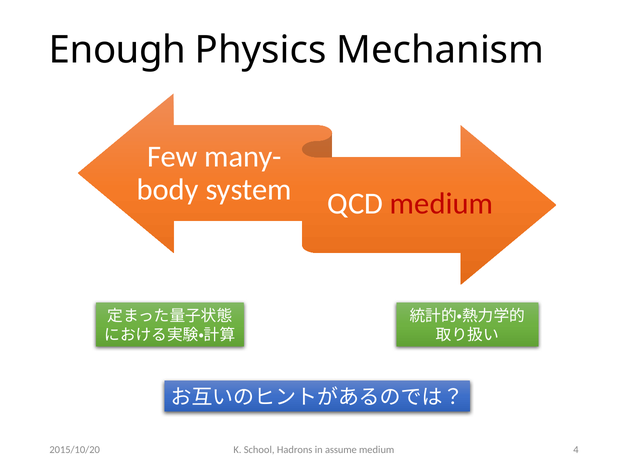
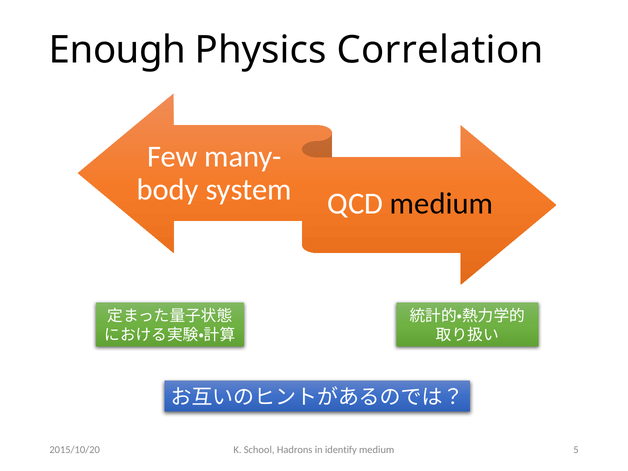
Mechanism: Mechanism -> Correlation
medium at (442, 204) colour: red -> black
assume: assume -> identify
4: 4 -> 5
